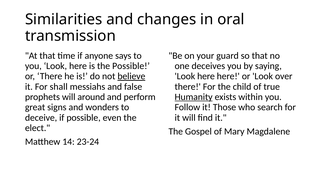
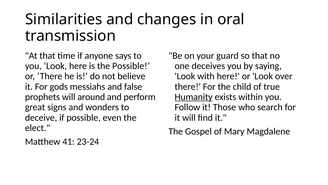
believe underline: present -> none
here at (206, 76): here -> with
shall: shall -> gods
14: 14 -> 41
